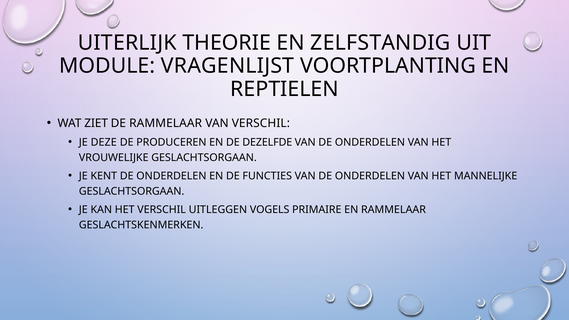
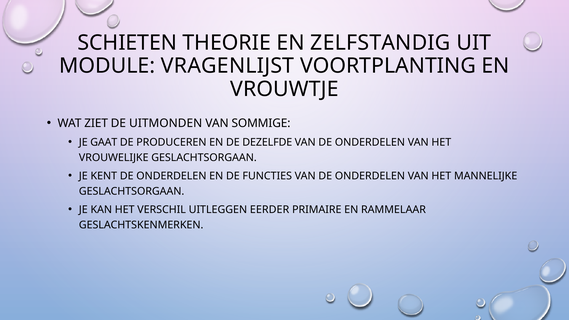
UITERLIJK: UITERLIJK -> SCHIETEN
REPTIELEN: REPTIELEN -> VROUWTJE
DE RAMMELAAR: RAMMELAAR -> UITMONDEN
VAN VERSCHIL: VERSCHIL -> SOMMIGE
DEZE: DEZE -> GAAT
VOGELS: VOGELS -> EERDER
